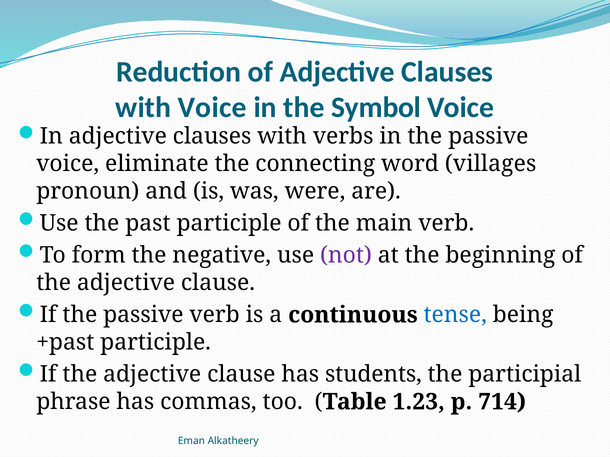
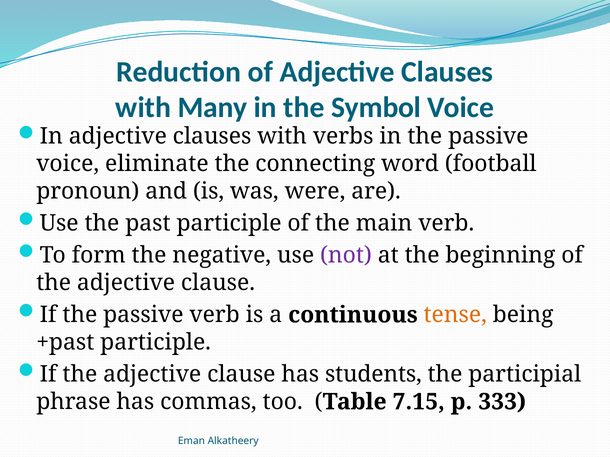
with Voice: Voice -> Many
villages: villages -> football
tense colour: blue -> orange
1.23: 1.23 -> 7.15
714: 714 -> 333
